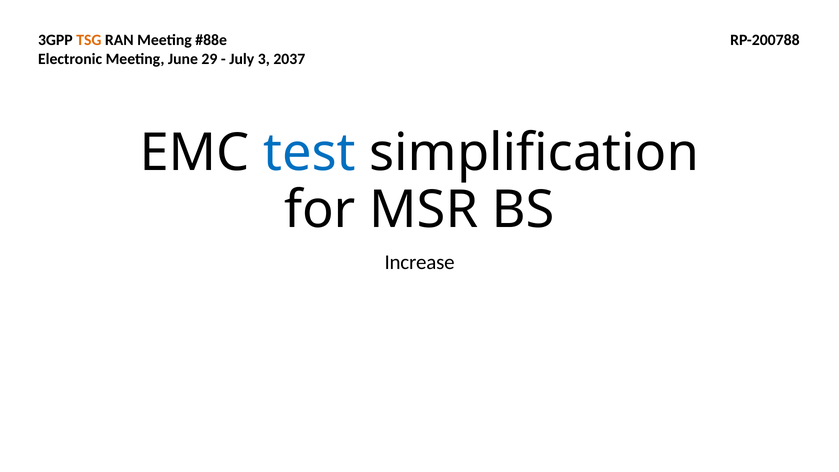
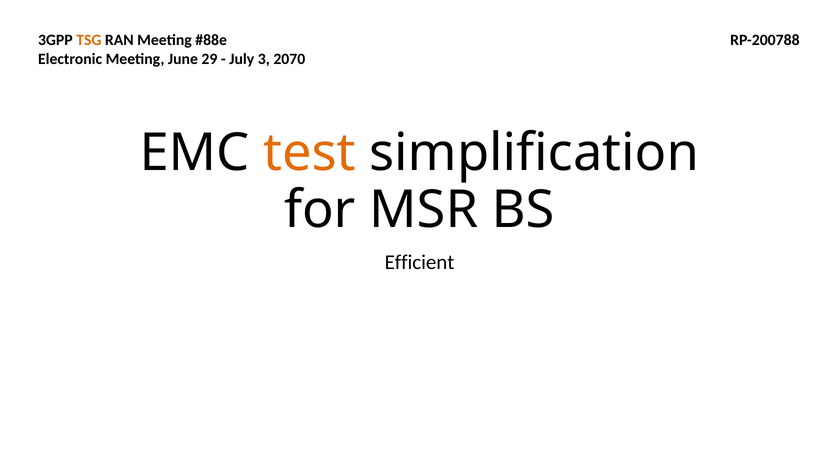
2037: 2037 -> 2070
test colour: blue -> orange
Increase: Increase -> Efficient
